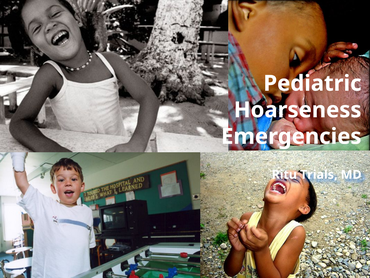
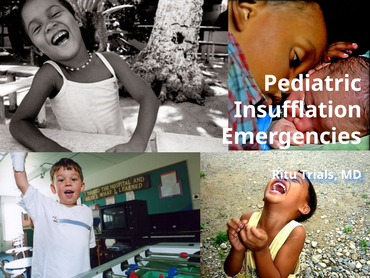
Hoarseness: Hoarseness -> Insufflation
